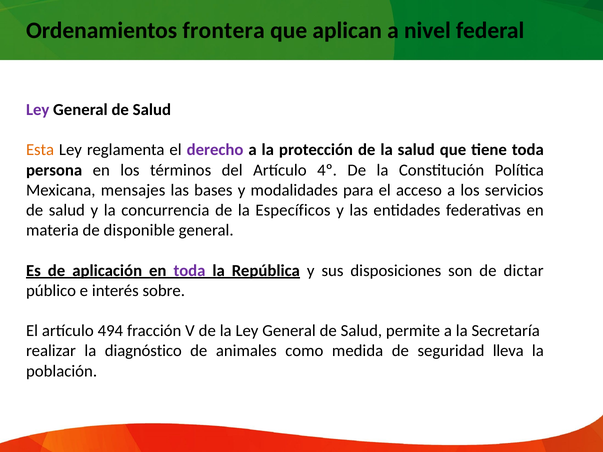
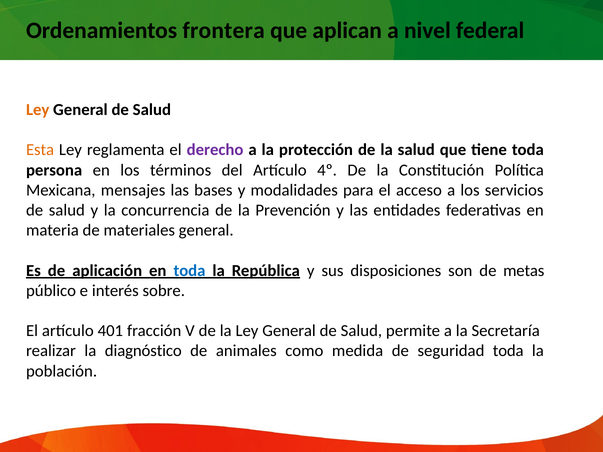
Ley at (38, 110) colour: purple -> orange
Específicos: Específicos -> Prevención
disponible: disponible -> materiales
toda at (189, 271) colour: purple -> blue
dictar: dictar -> metas
494: 494 -> 401
seguridad lleva: lleva -> toda
